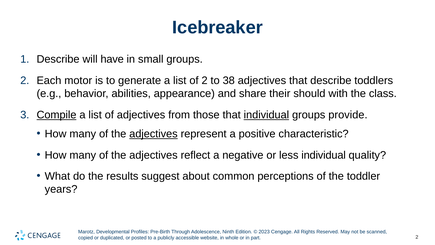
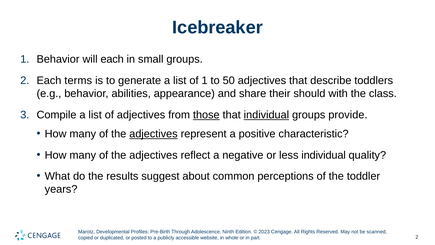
Describe at (58, 59): Describe -> Behavior
will have: have -> each
motor: motor -> terms
of 2: 2 -> 1
38: 38 -> 50
Compile underline: present -> none
those underline: none -> present
